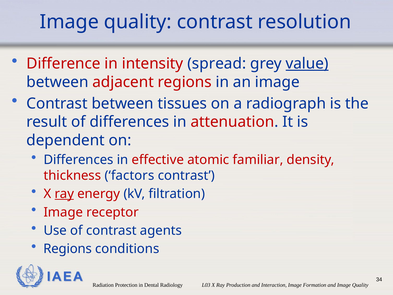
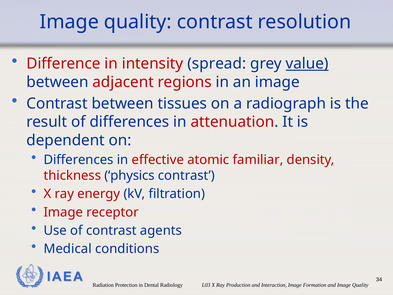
factors: factors -> physics
ray at (64, 194) underline: present -> none
Regions at (68, 249): Regions -> Medical
